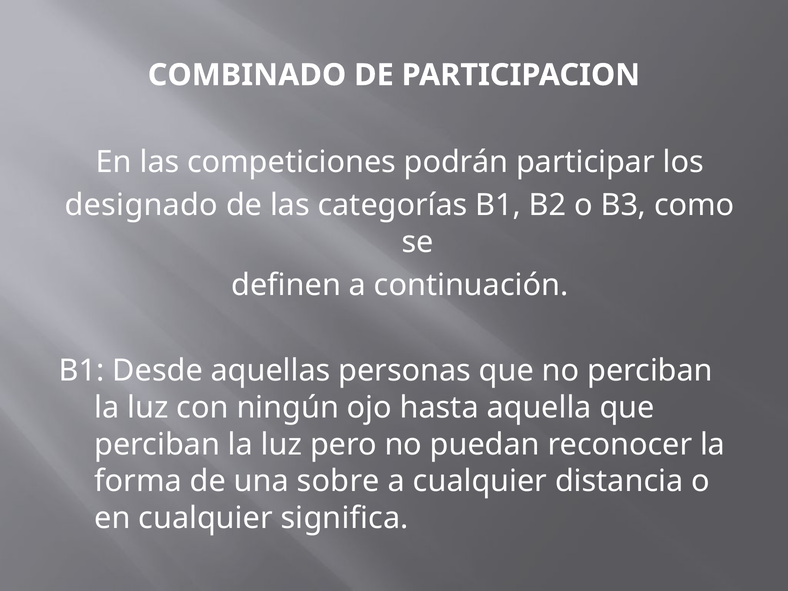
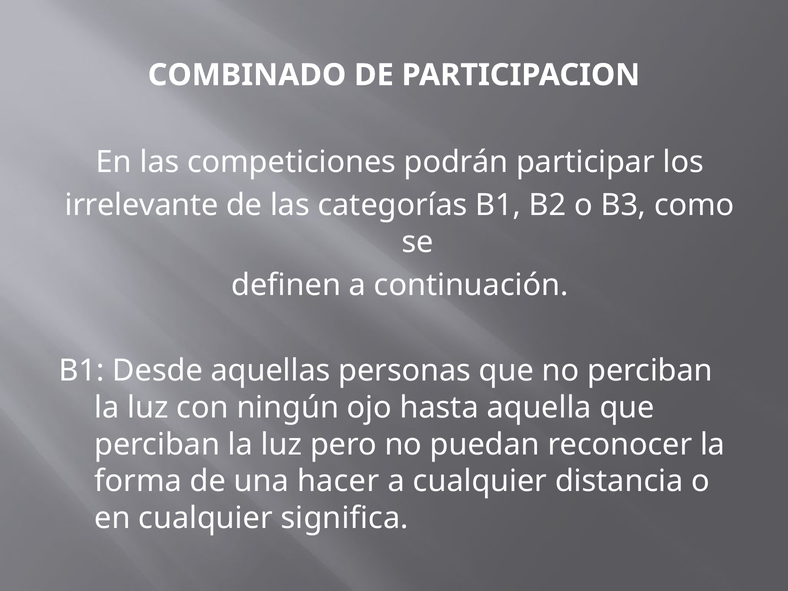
designado: designado -> irrelevante
sobre: sobre -> hacer
